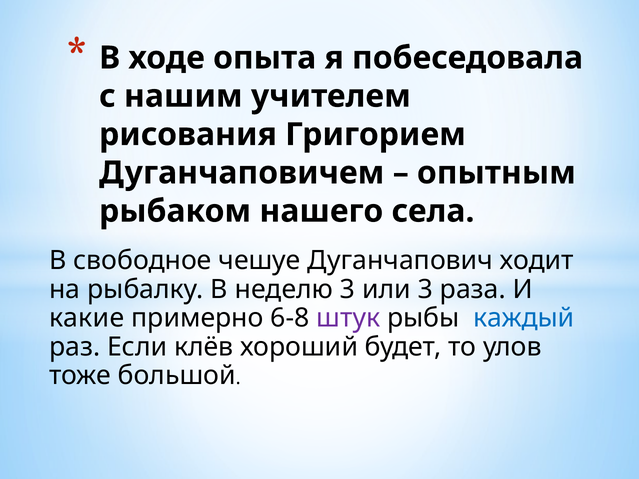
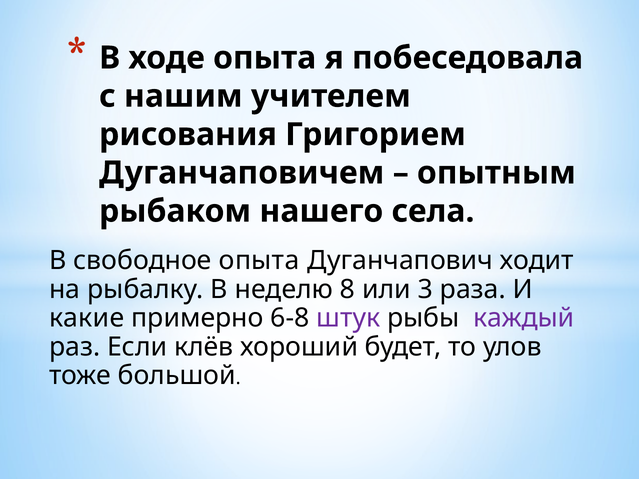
свободное чешуе: чешуе -> опыта
неделю 3: 3 -> 8
каждый colour: blue -> purple
